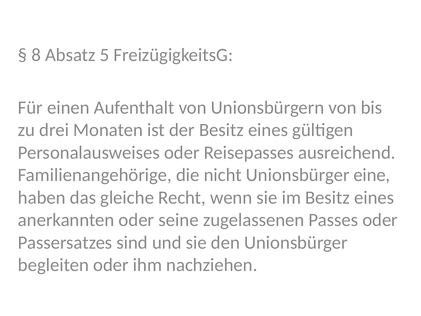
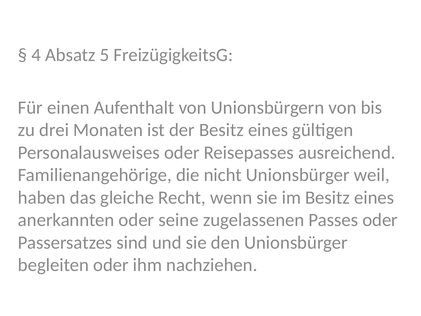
8: 8 -> 4
eine: eine -> weil
